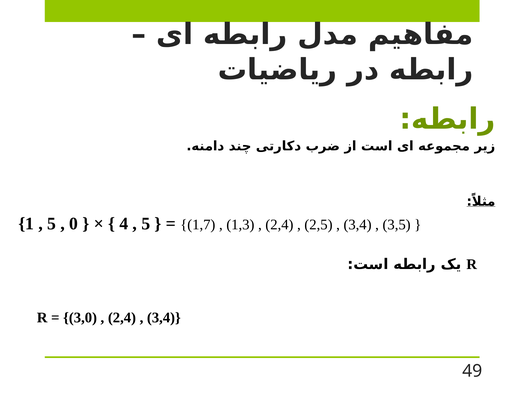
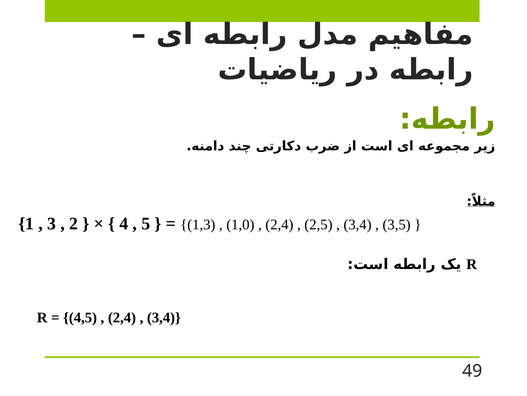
5 at (52, 223): 5 -> 3
0: 0 -> 2
1,7: 1,7 -> 1,3
1,3: 1,3 -> 1,0
3,0: 3,0 -> 4,5
